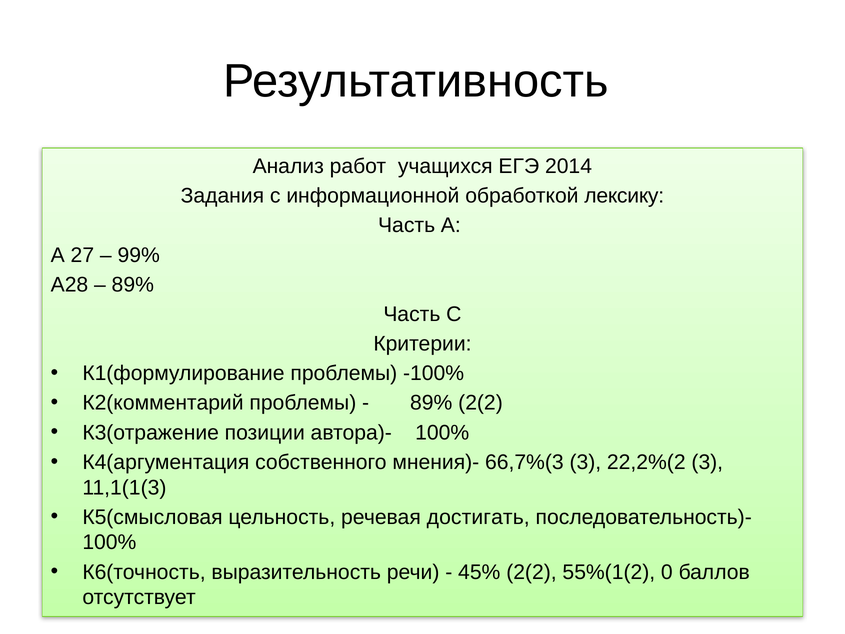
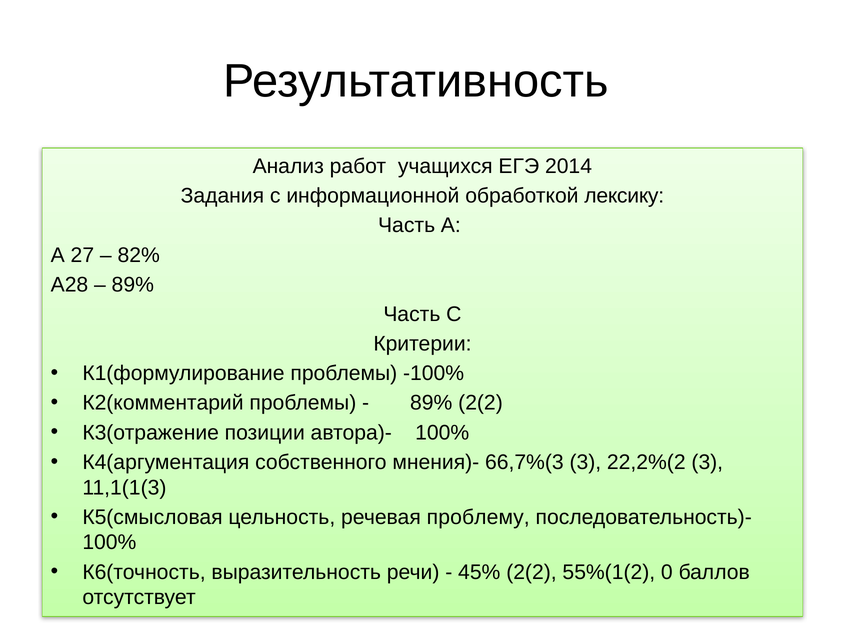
99%: 99% -> 82%
достигать: достигать -> проблему
